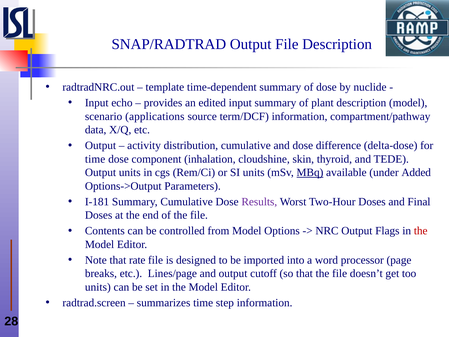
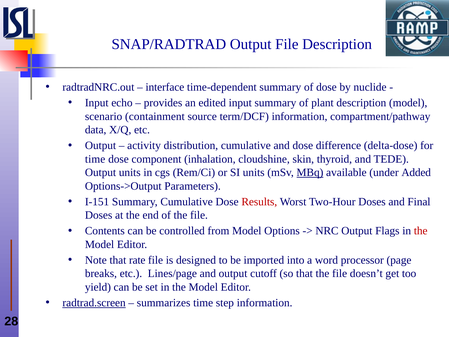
template: template -> interface
applications: applications -> containment
I-181: I-181 -> I-151
Results colour: purple -> red
units at (98, 287): units -> yield
radtrad.screen underline: none -> present
